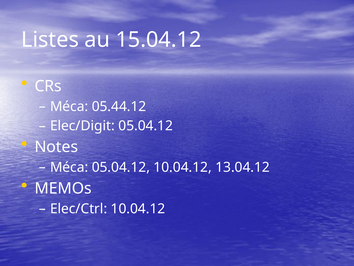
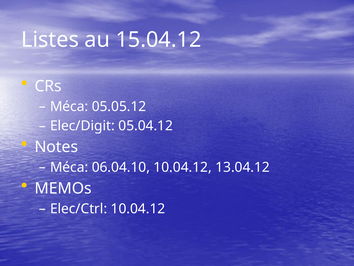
05.44.12: 05.44.12 -> 05.05.12
Méca 05.04.12: 05.04.12 -> 06.04.10
